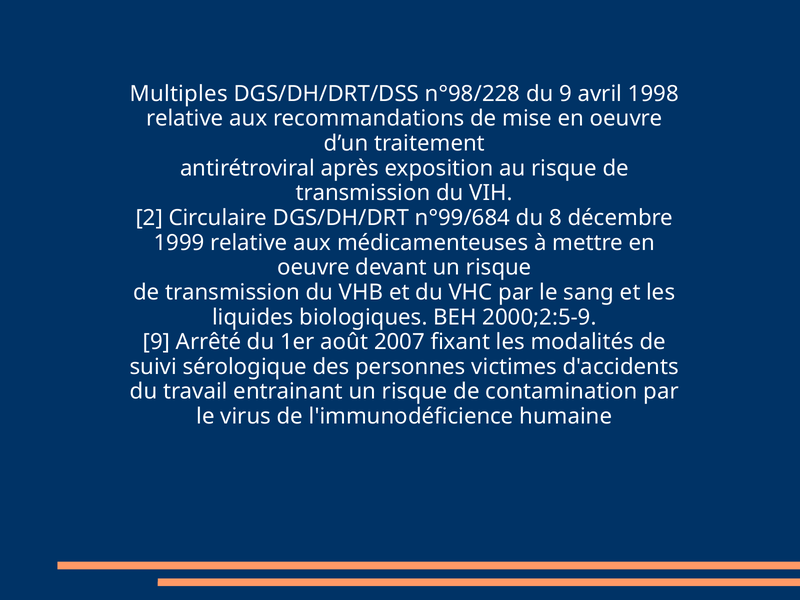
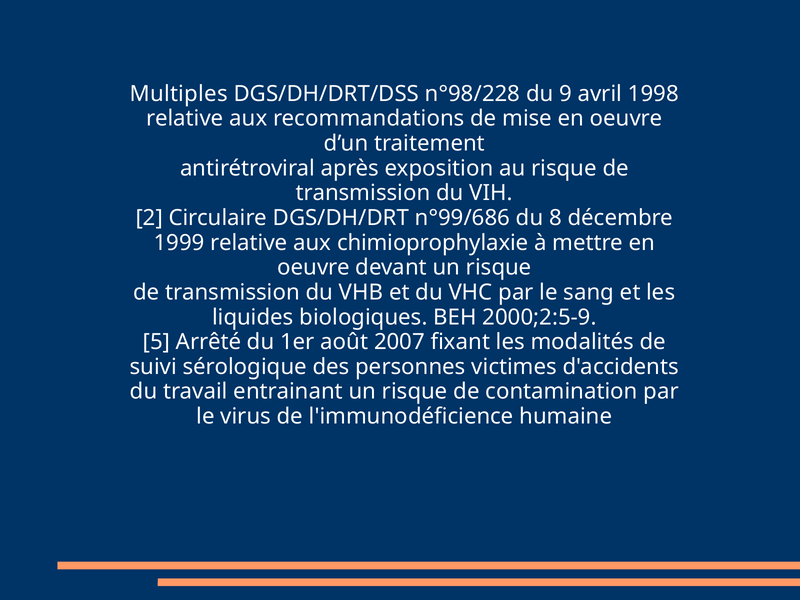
n°99/684: n°99/684 -> n°99/686
médicamenteuses: médicamenteuses -> chimioprophylaxie
9 at (156, 342): 9 -> 5
